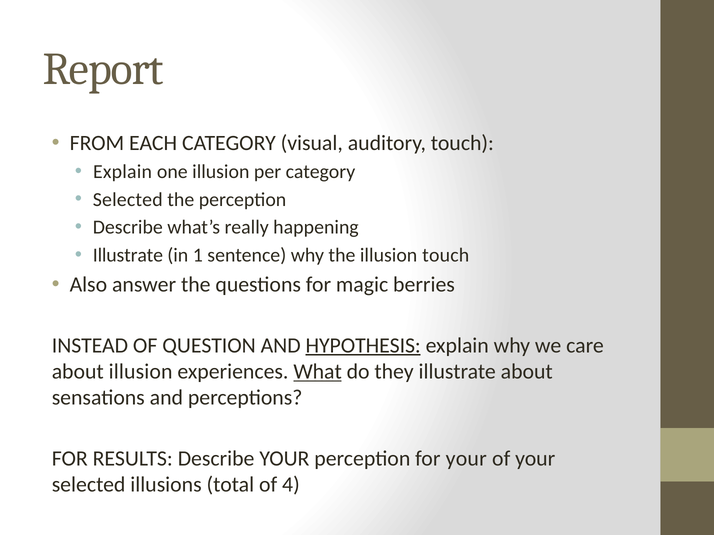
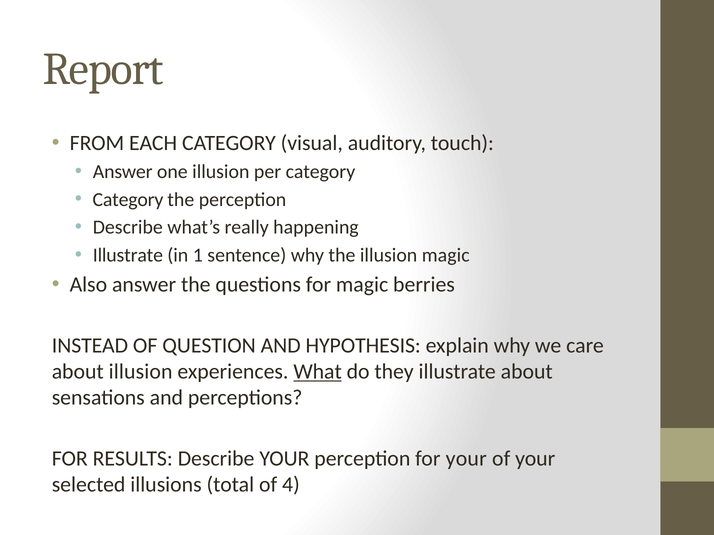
Explain at (123, 172): Explain -> Answer
Selected at (128, 200): Selected -> Category
illusion touch: touch -> magic
HYPOTHESIS underline: present -> none
